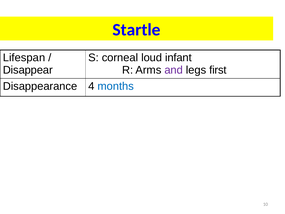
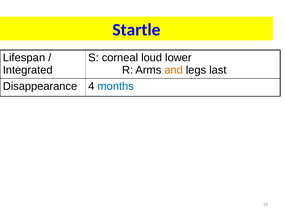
infant: infant -> lower
Disappear: Disappear -> Integrated
and colour: purple -> orange
first: first -> last
